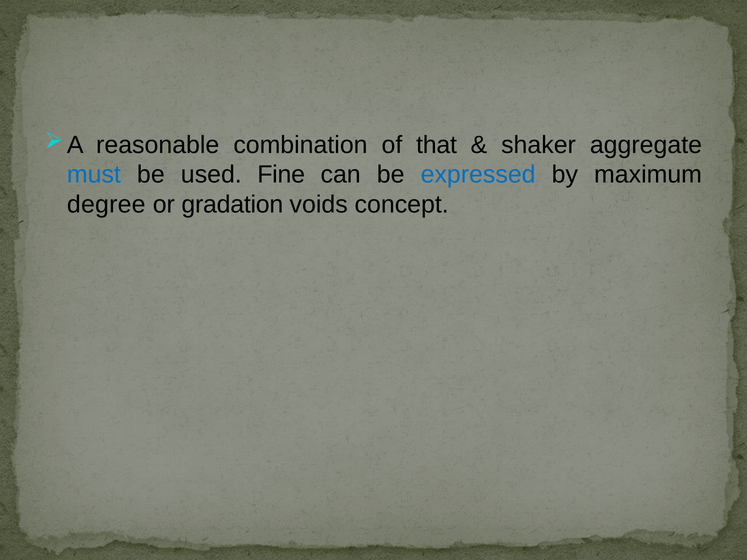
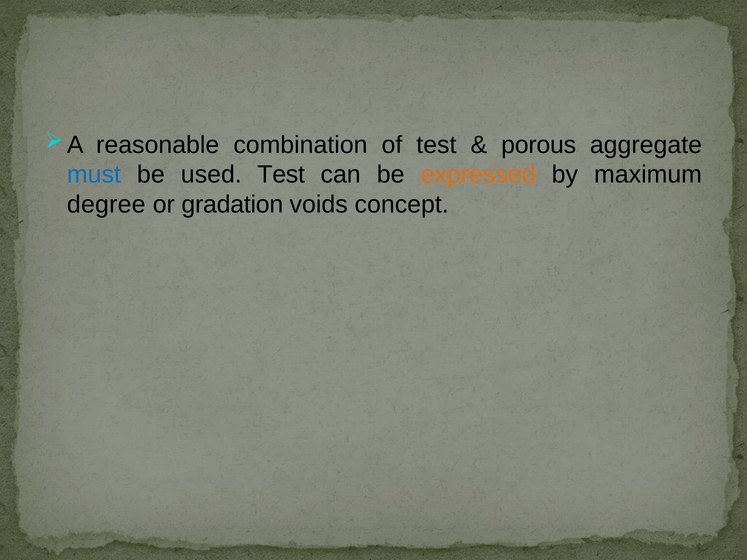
of that: that -> test
shaker: shaker -> porous
used Fine: Fine -> Test
expressed colour: blue -> orange
